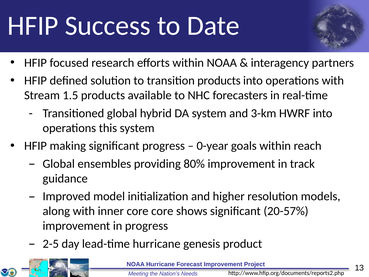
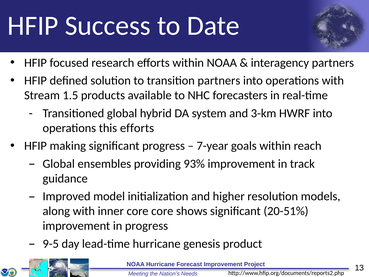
transition products: products -> partners
this system: system -> efforts
0-year: 0-year -> 7-year
80%: 80% -> 93%
20-57%: 20-57% -> 20-51%
2-5: 2-5 -> 9-5
